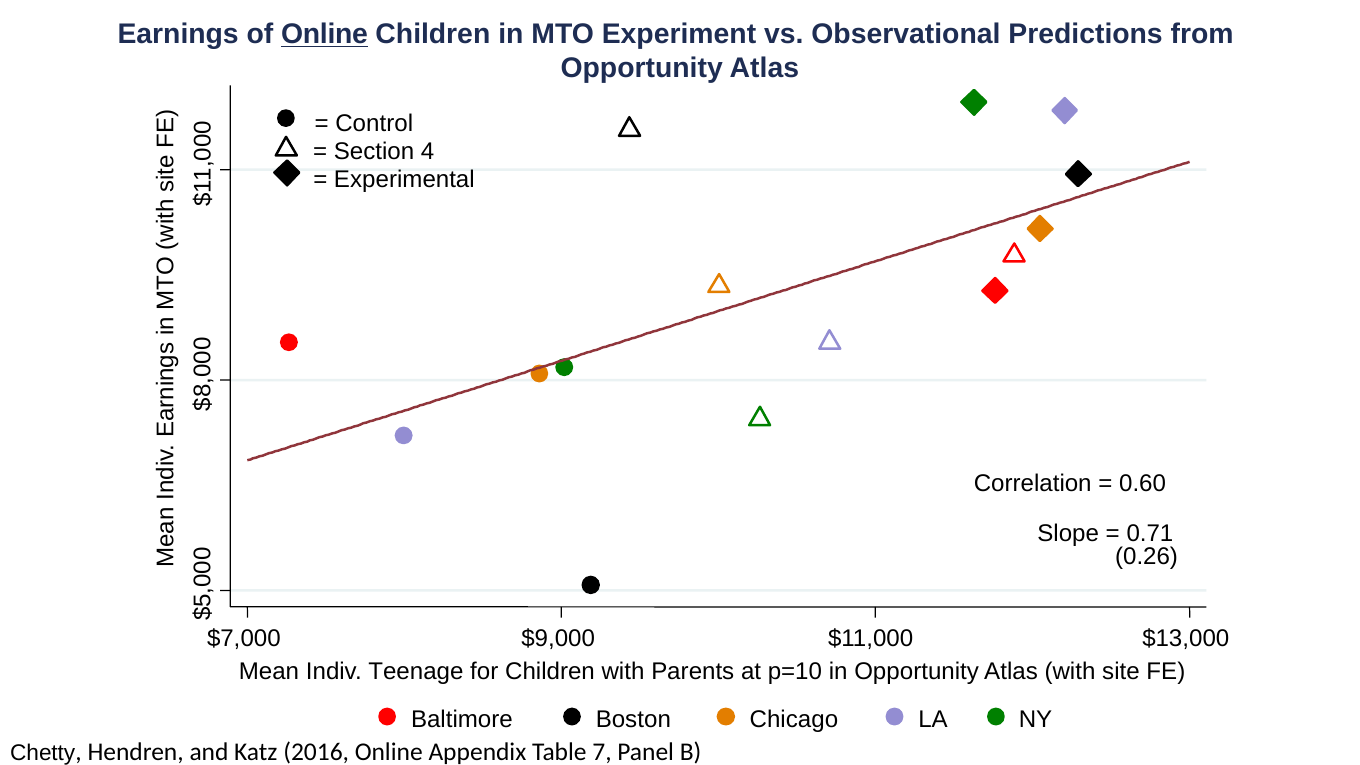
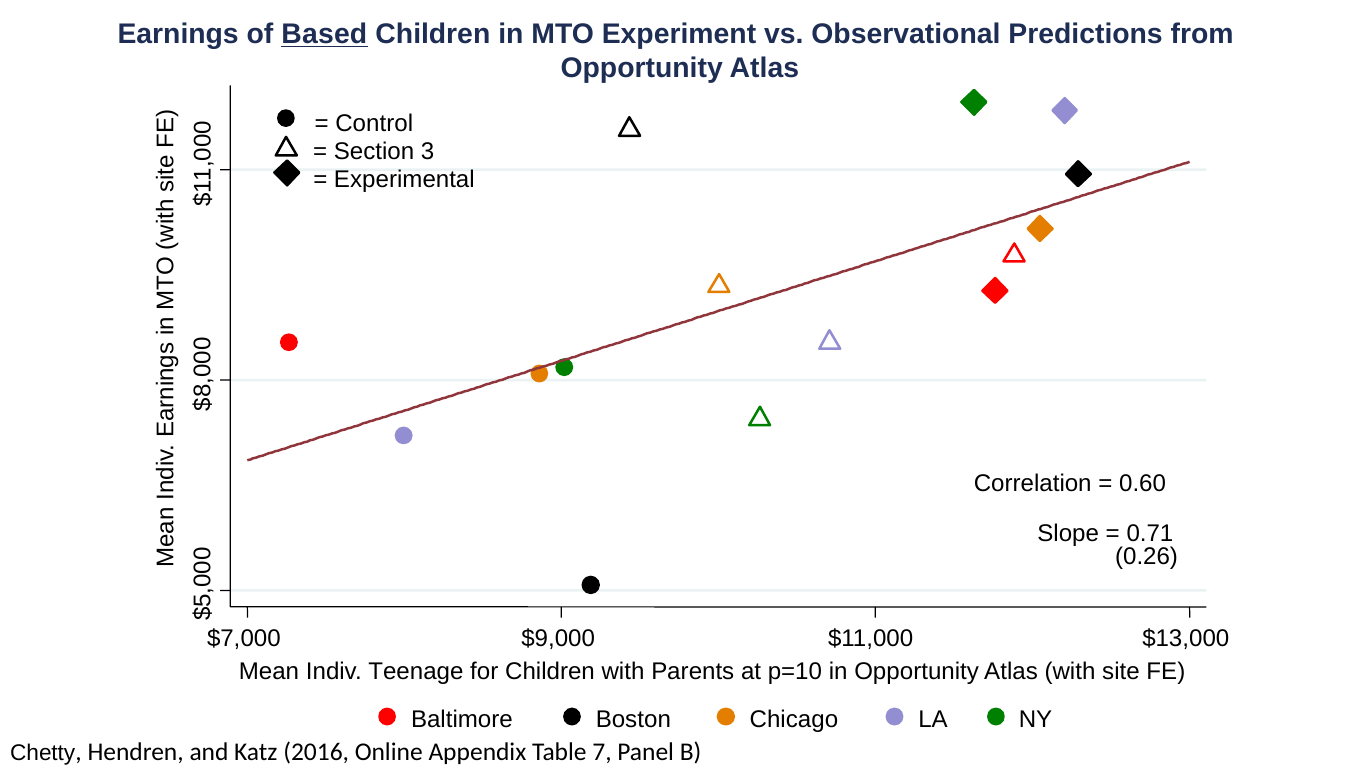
of Online: Online -> Based
4: 4 -> 3
